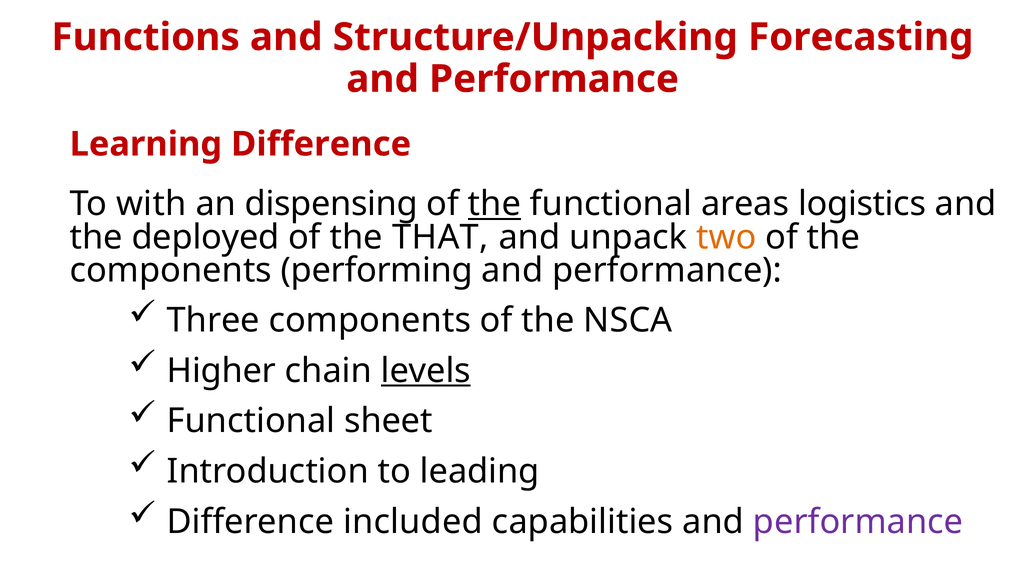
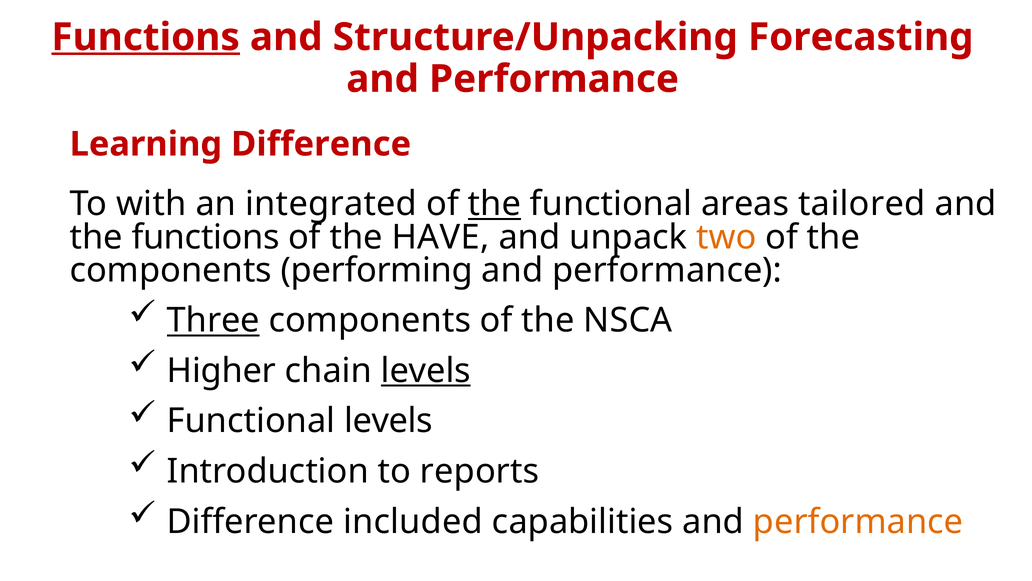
Functions at (146, 37) underline: none -> present
dispensing: dispensing -> integrated
logistics: logistics -> tailored
the deployed: deployed -> functions
THAT: THAT -> HAVE
Three underline: none -> present
Functional sheet: sheet -> levels
leading: leading -> reports
performance at (858, 521) colour: purple -> orange
